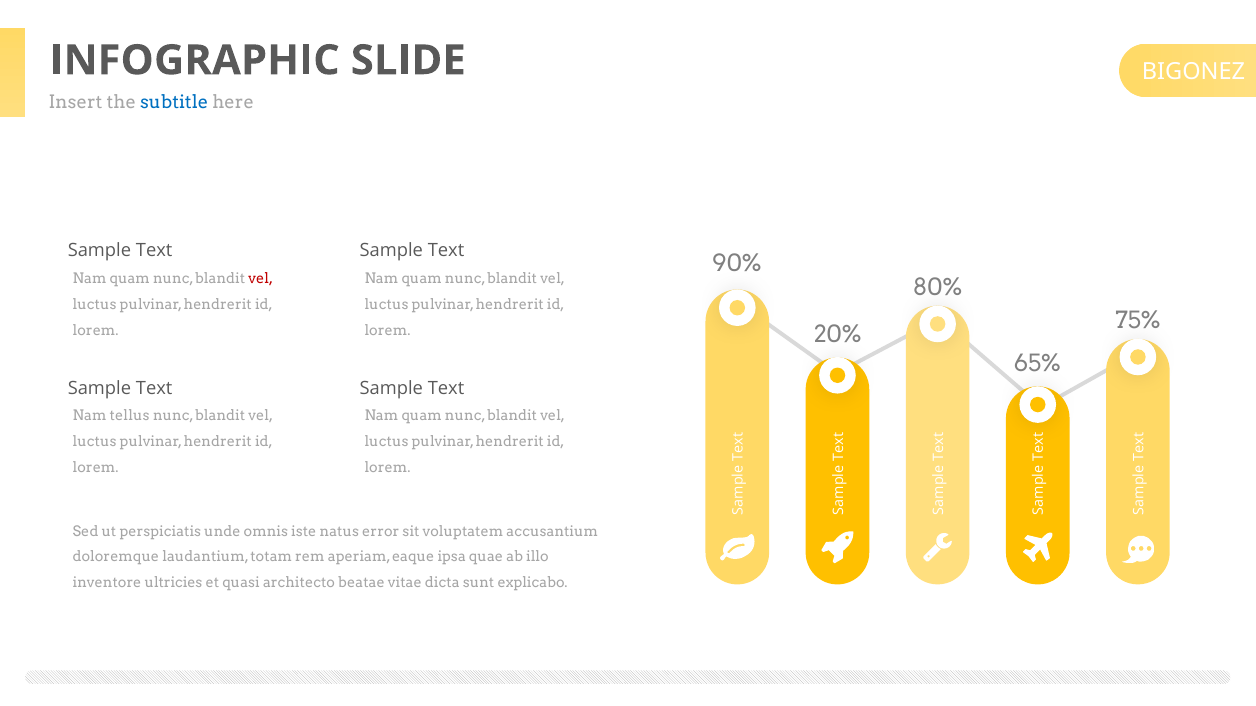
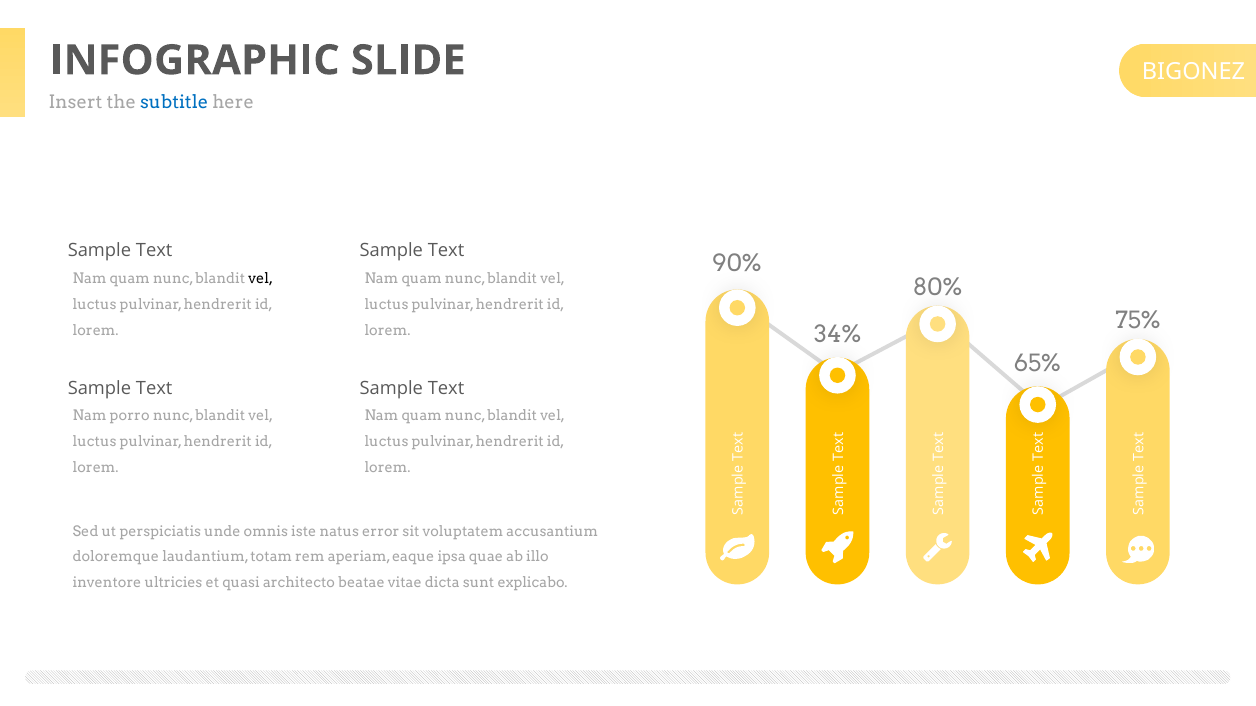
vel at (261, 279) colour: red -> black
20%: 20% -> 34%
tellus: tellus -> porro
